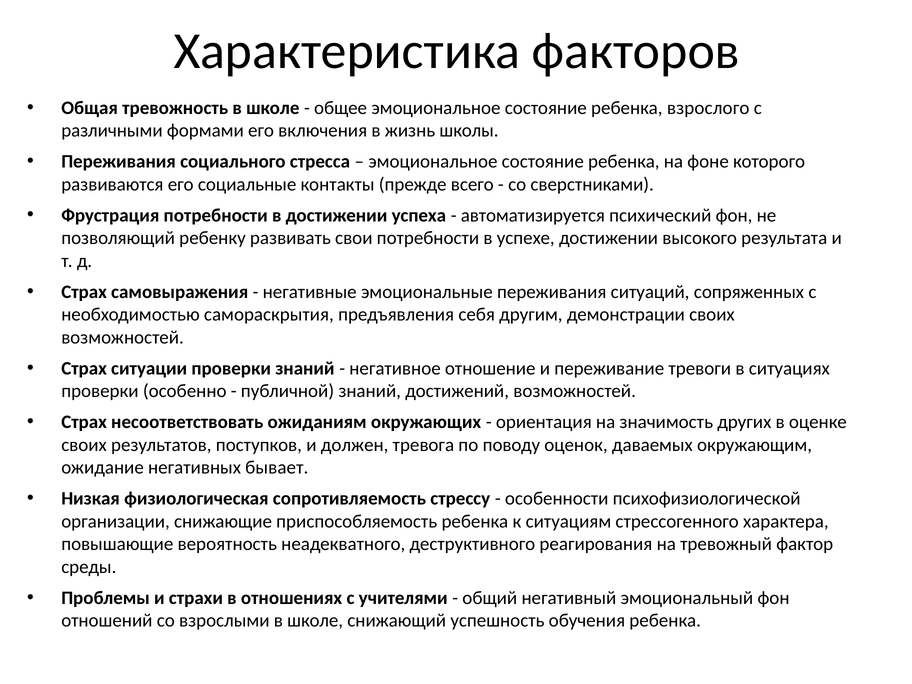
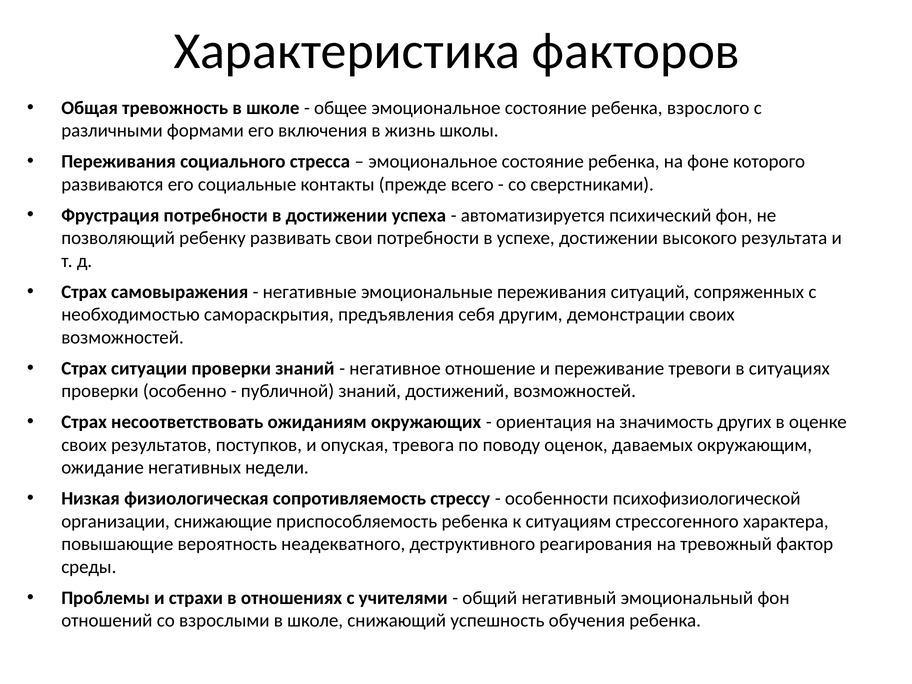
должен: должен -> опуская
бывает: бывает -> недели
